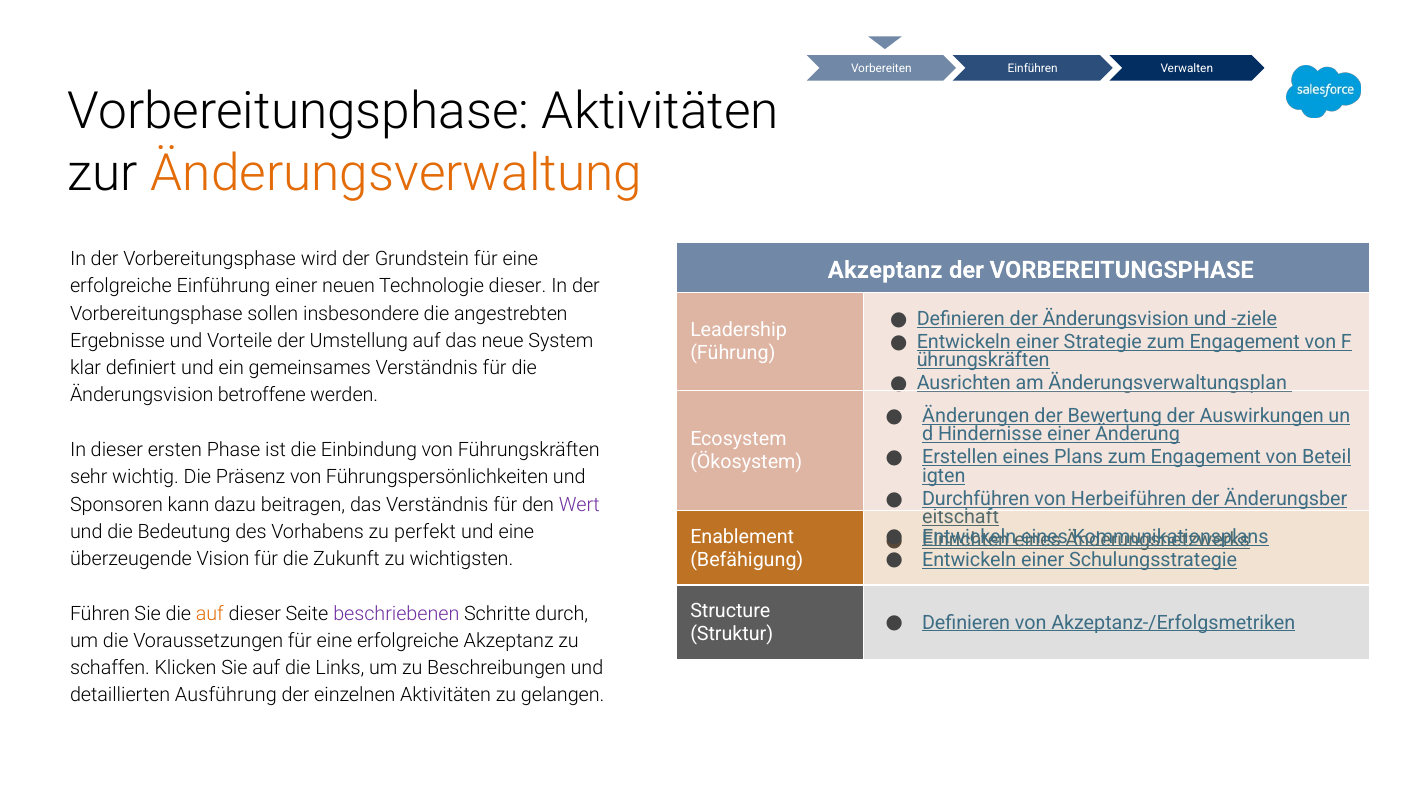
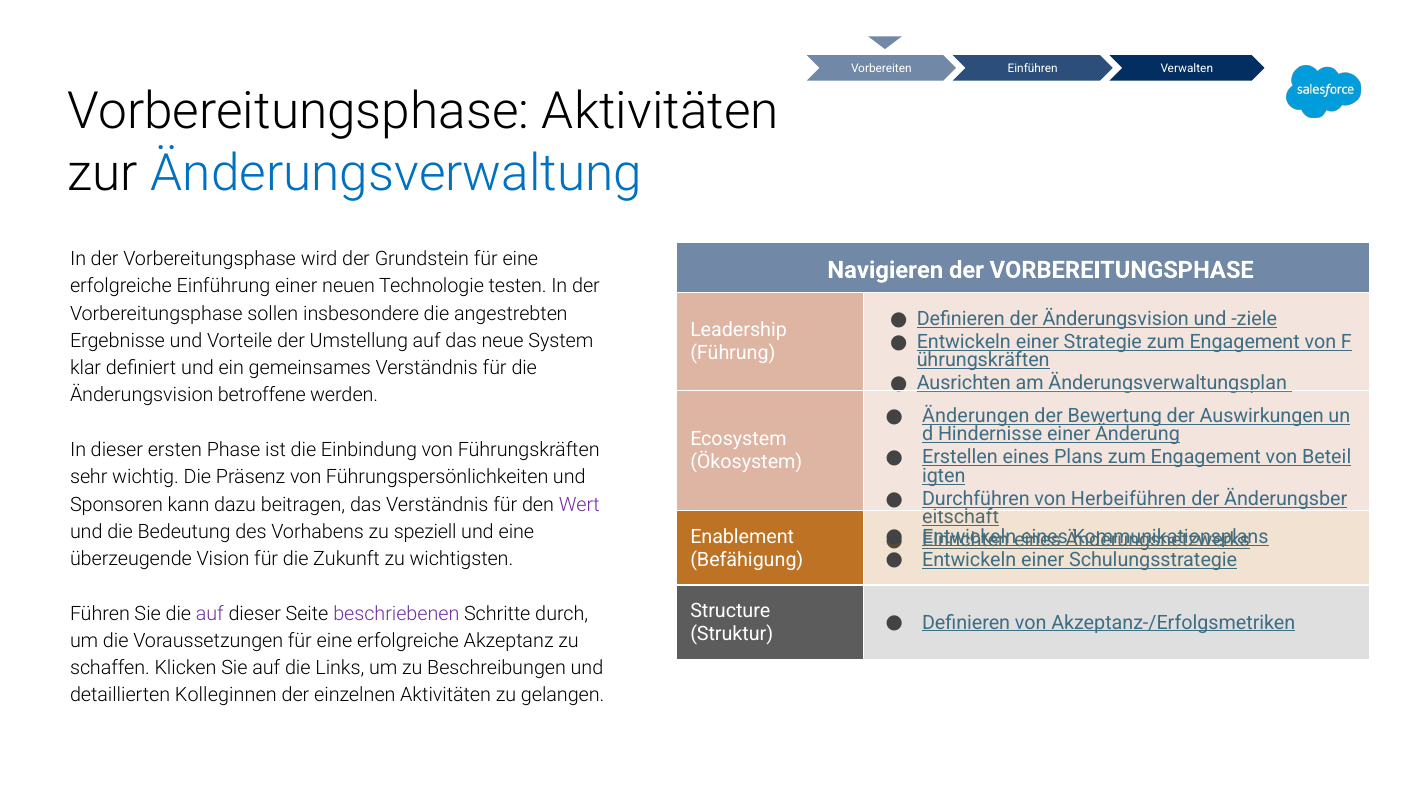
Änderungsverwaltung colour: orange -> blue
Akzeptanz at (885, 270): Akzeptanz -> Navigieren
Technologie dieser: dieser -> testen
perfekt: perfekt -> speziell
auf at (210, 614) colour: orange -> purple
Ausführung: Ausführung -> Kolleginnen
